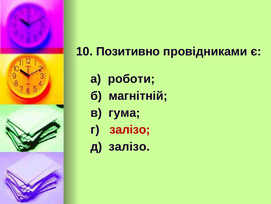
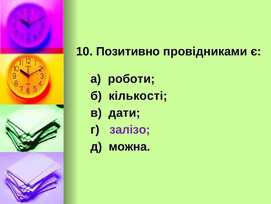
магнітній: магнітній -> кількості
гума: гума -> дати
залізо at (130, 129) colour: red -> purple
д залізо: залізо -> можна
